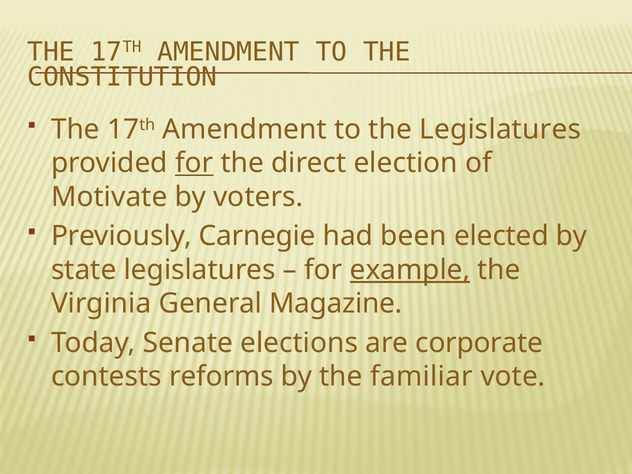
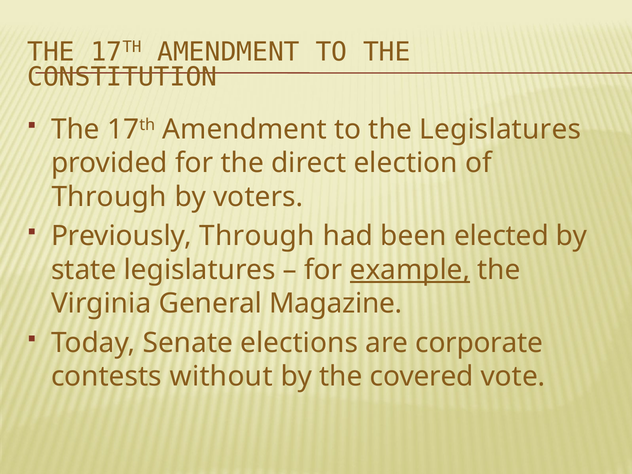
for at (194, 163) underline: present -> none
Motivate at (109, 197): Motivate -> Through
Previously Carnegie: Carnegie -> Through
reforms: reforms -> without
familiar: familiar -> covered
